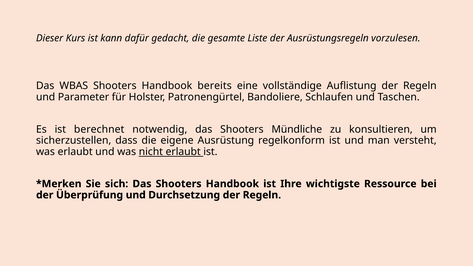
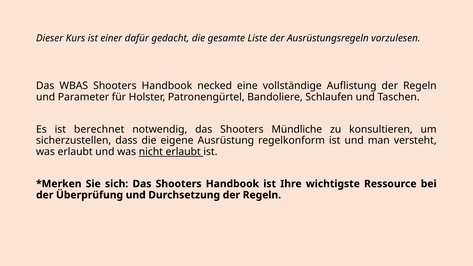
kann: kann -> einer
bereits: bereits -> necked
